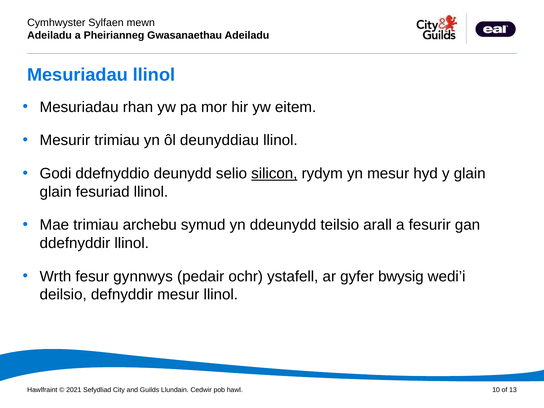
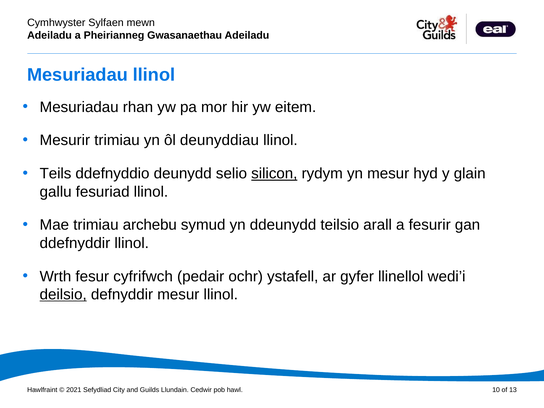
Godi: Godi -> Teils
glain at (56, 192): glain -> gallu
gynnwys: gynnwys -> cyfrifwch
bwysig: bwysig -> llinellol
deilsio underline: none -> present
